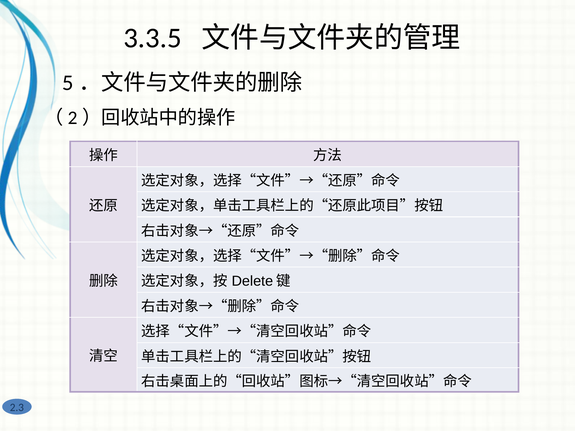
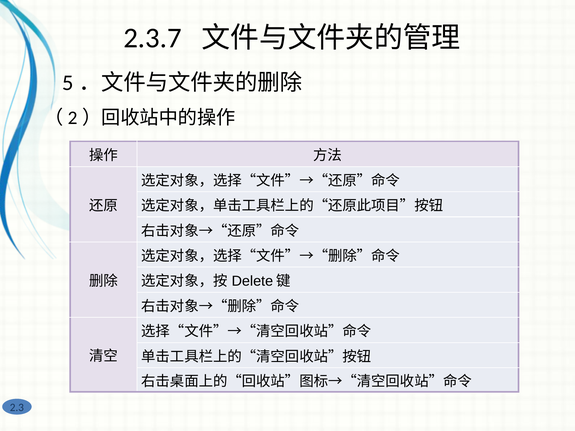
3.3.5: 3.3.5 -> 2.3.7
